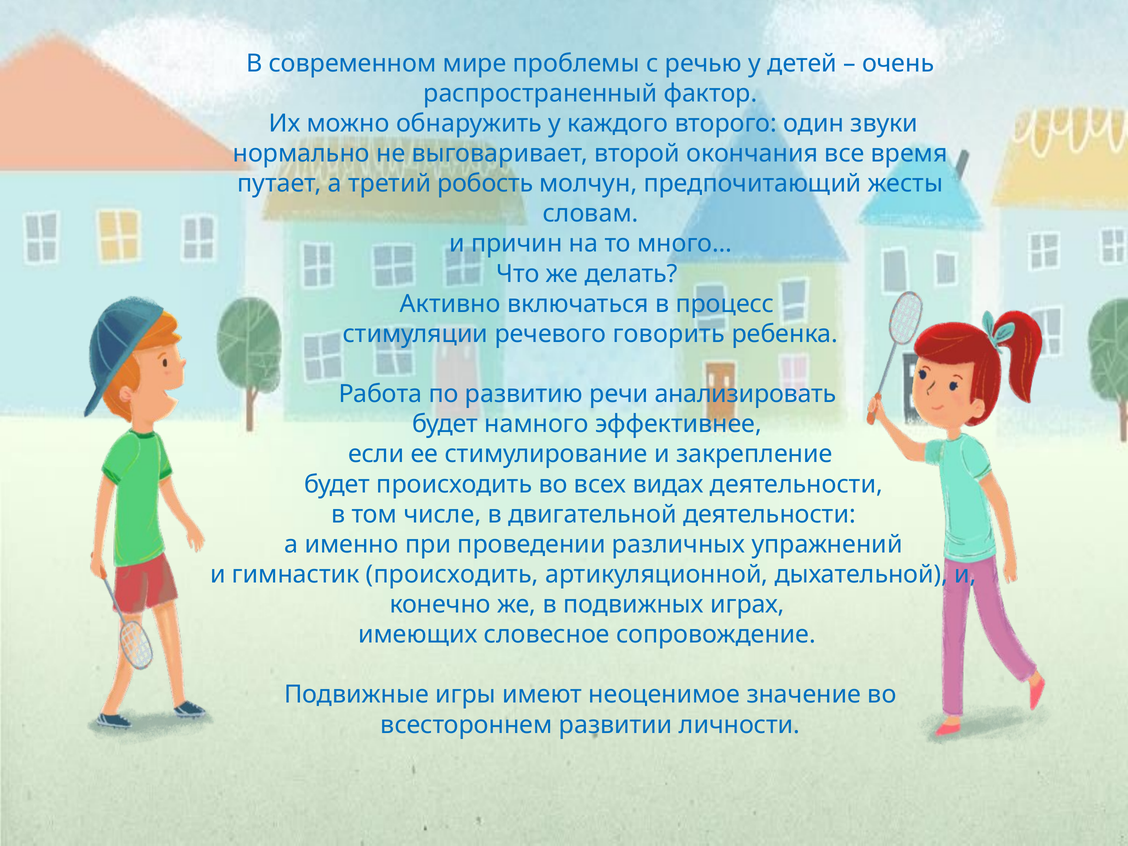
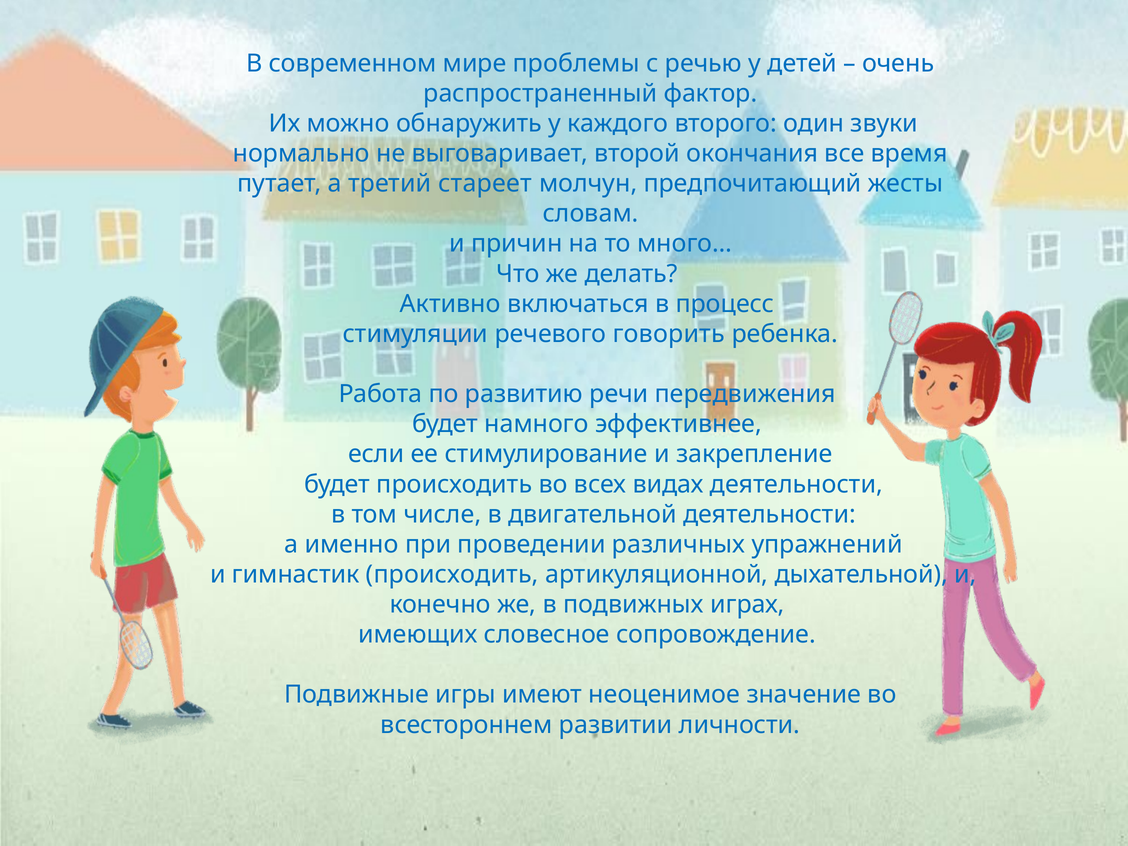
робость: робость -> стареет
анализировать: анализировать -> передвижения
